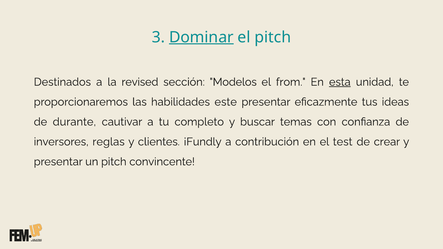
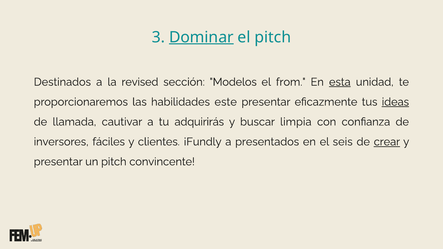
ideas underline: none -> present
durante: durante -> llamada
completo: completo -> adquirirás
temas: temas -> limpia
reglas: reglas -> fáciles
contribución: contribución -> presentados
test: test -> seis
crear underline: none -> present
